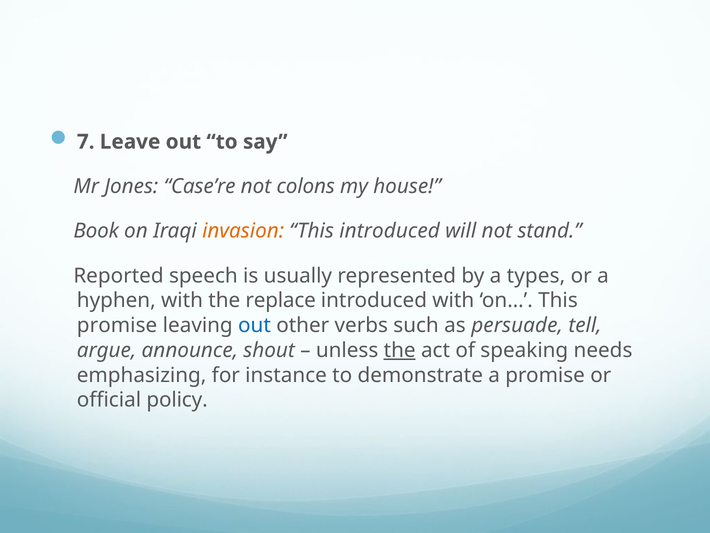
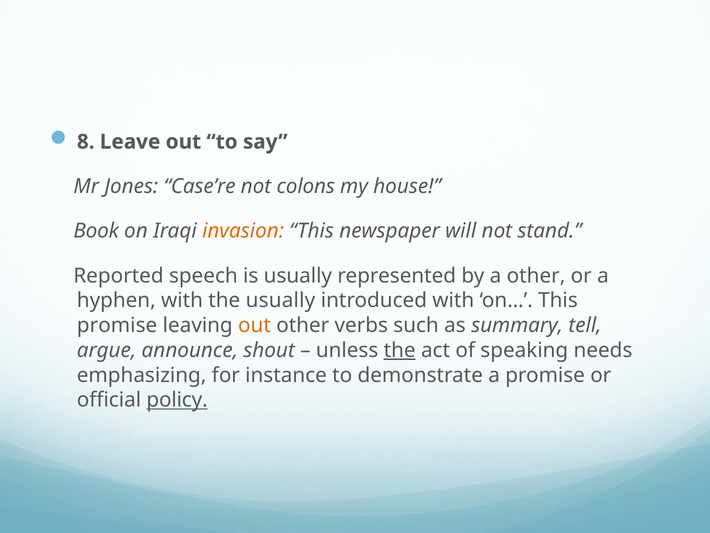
7: 7 -> 8
This introduced: introduced -> newspaper
a types: types -> other
the replace: replace -> usually
out at (254, 325) colour: blue -> orange
persuade: persuade -> summary
policy underline: none -> present
